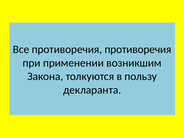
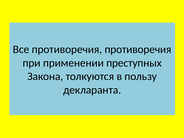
возникшим: возникшим -> преступных
